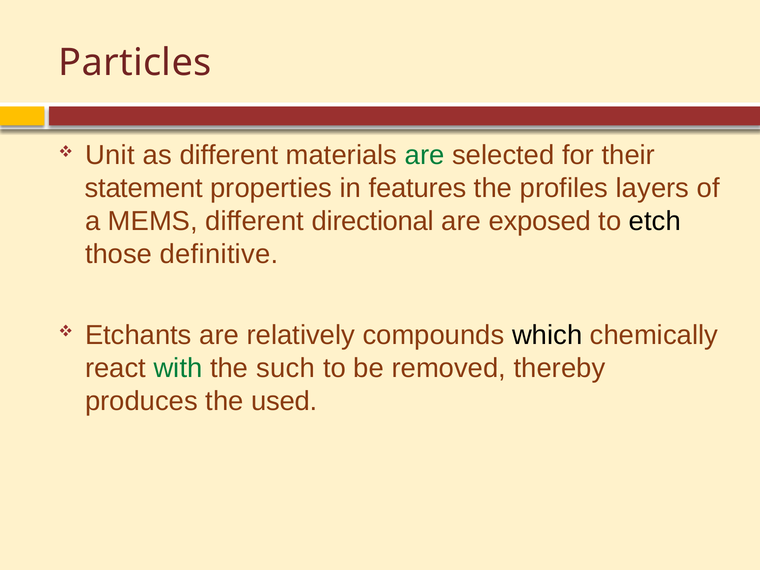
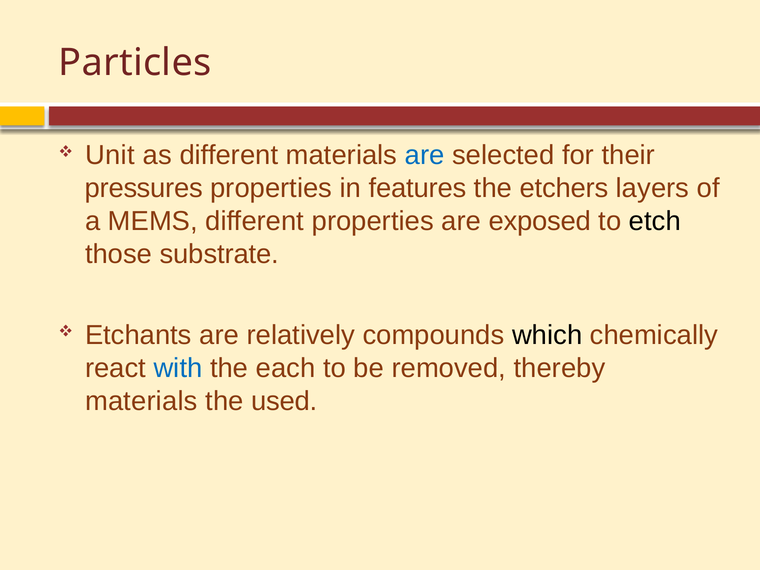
are at (425, 155) colour: green -> blue
statement: statement -> pressures
profiles: profiles -> etchers
different directional: directional -> properties
definitive: definitive -> substrate
with colour: green -> blue
such: such -> each
produces at (141, 401): produces -> materials
